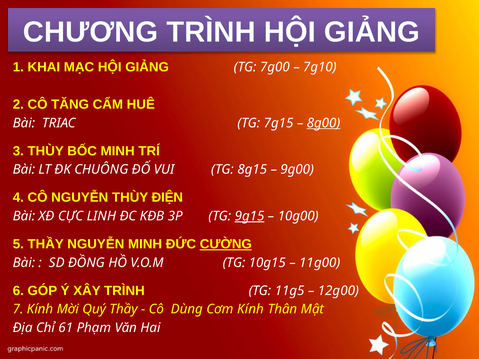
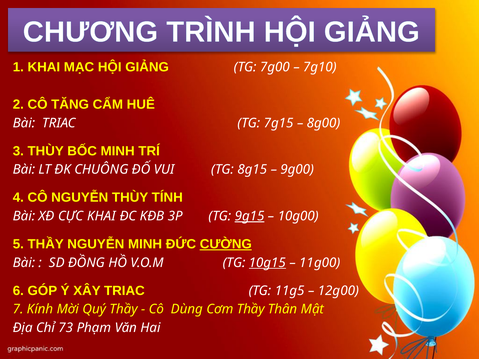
8g00 underline: present -> none
ĐIỆN: ĐIỆN -> TÍNH
CỰC LINH: LINH -> KHAI
10g15 underline: none -> present
XÂY TRÌNH: TRÌNH -> TRIAC
Cơm Kính: Kính -> Thầy
61: 61 -> 73
